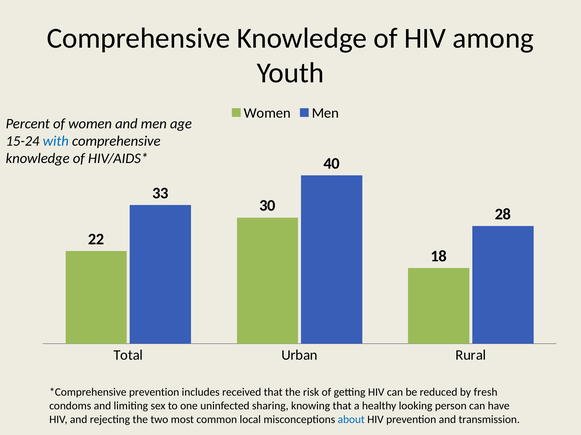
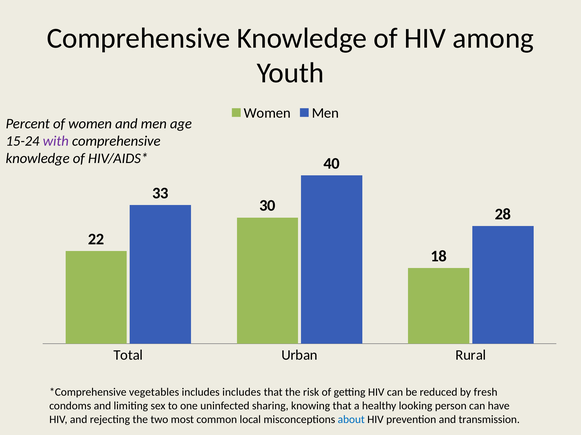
with colour: blue -> purple
prevention at (154, 393): prevention -> vegetables
includes received: received -> includes
